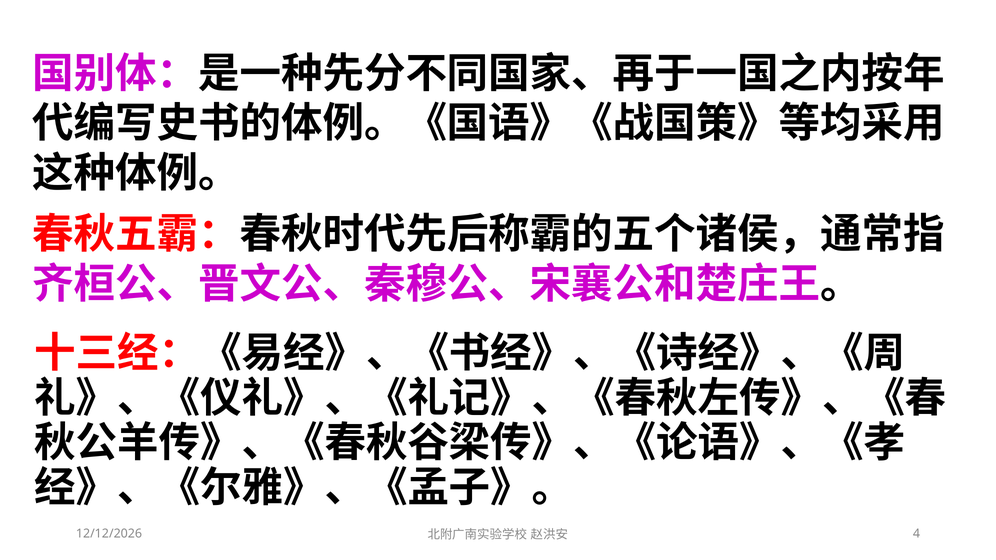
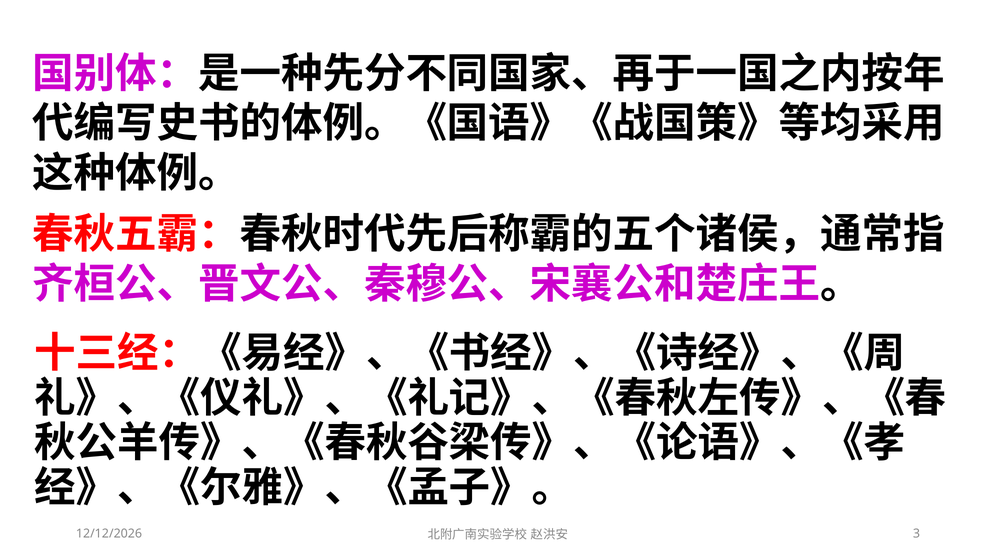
4: 4 -> 3
